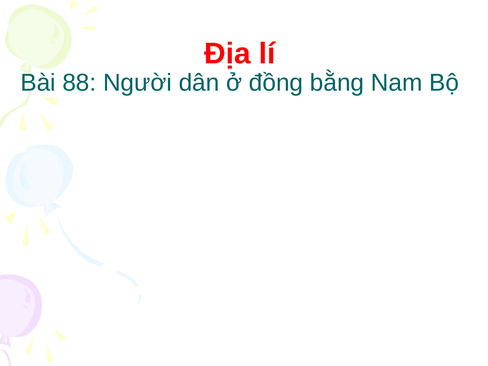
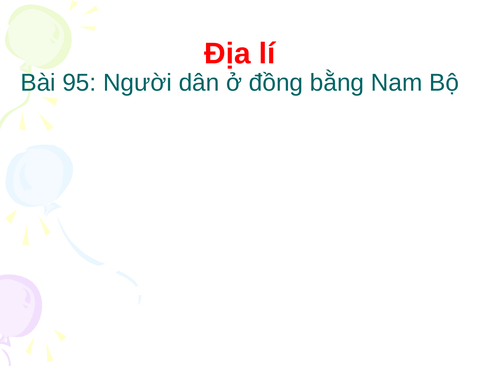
88: 88 -> 95
